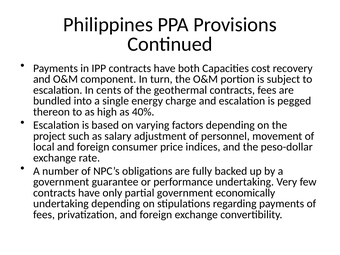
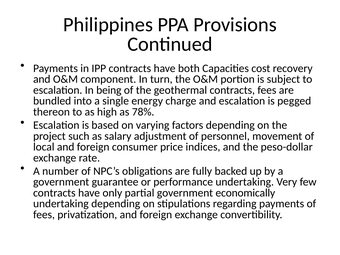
cents: cents -> being
40%: 40% -> 78%
